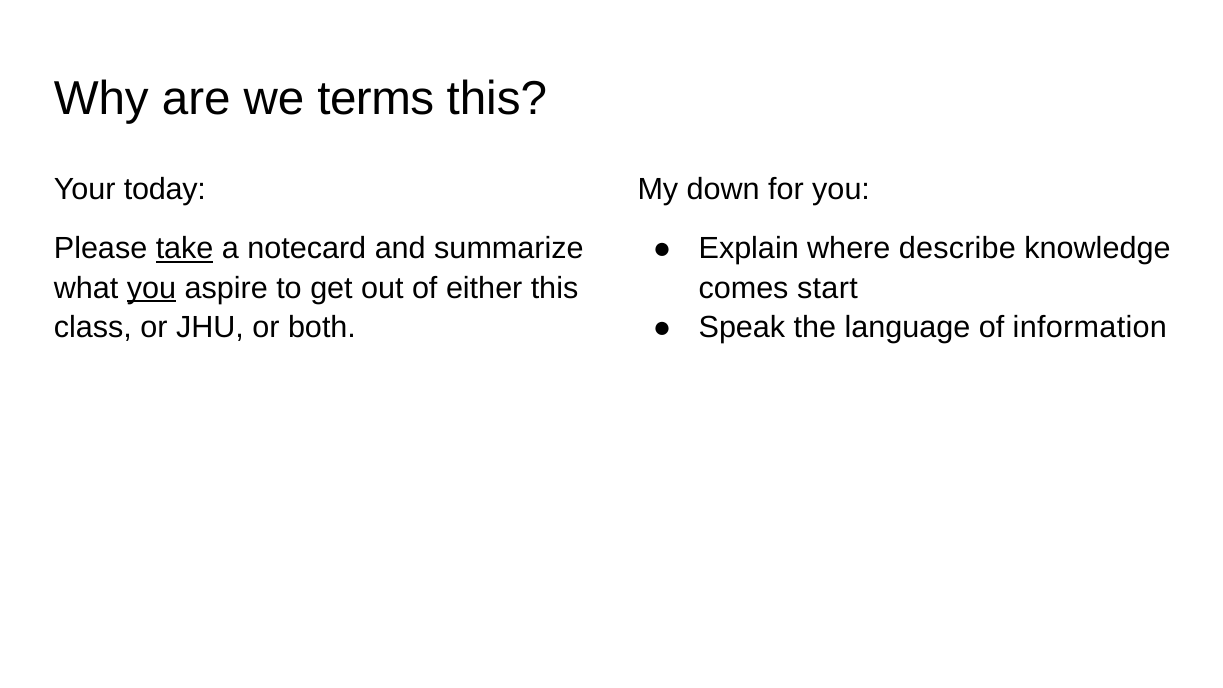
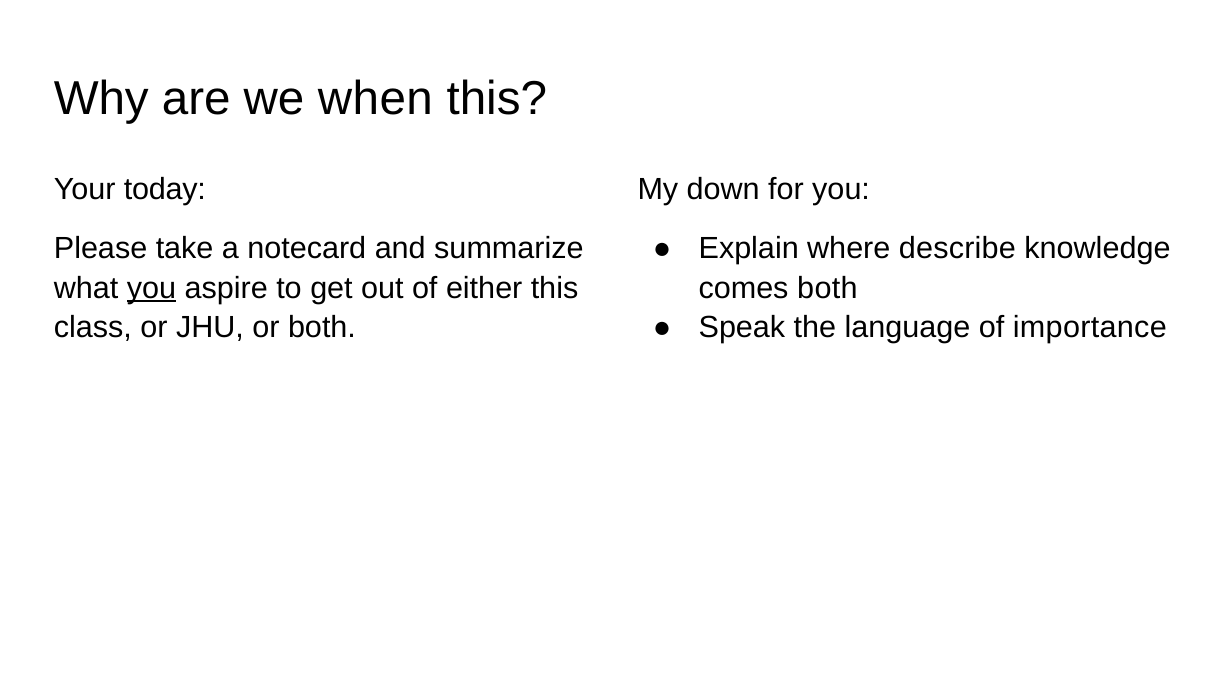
terms: terms -> when
take underline: present -> none
comes start: start -> both
information: information -> importance
